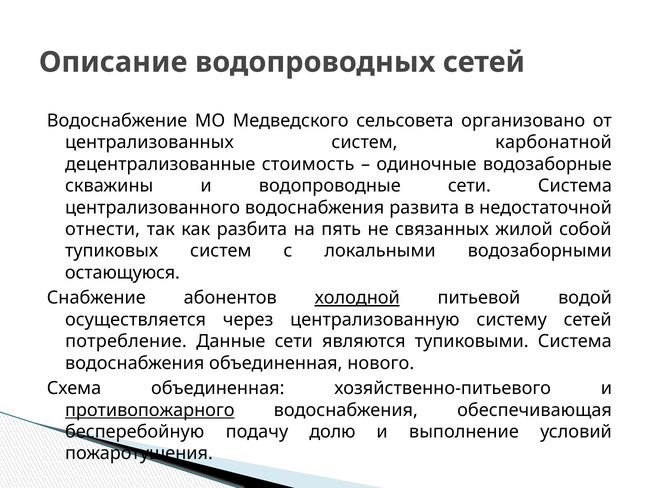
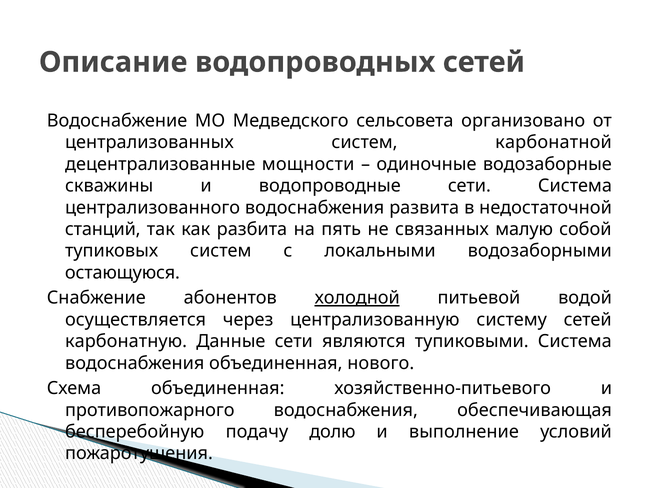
стоимость: стоимость -> мощности
отнести: отнести -> станций
жилой: жилой -> малую
потребление: потребление -> карбонатную
противопожарного underline: present -> none
